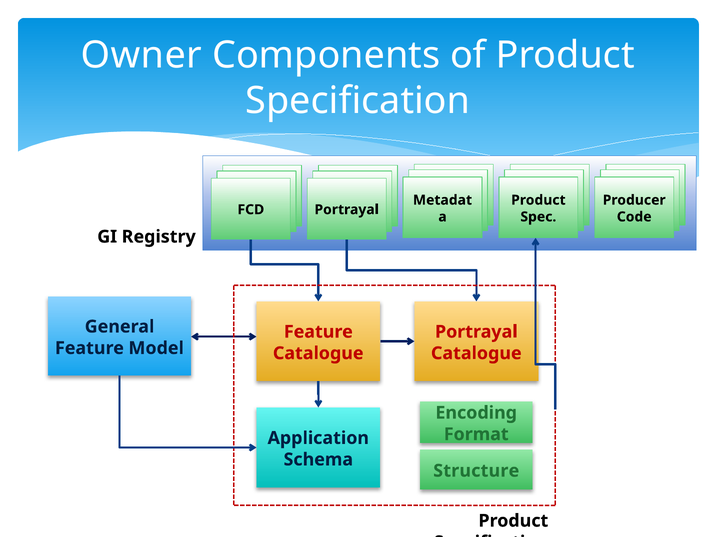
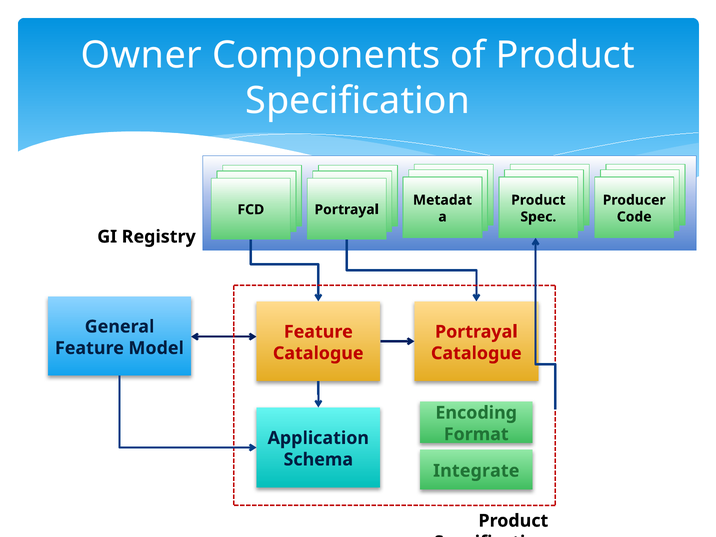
Structure: Structure -> Integrate
